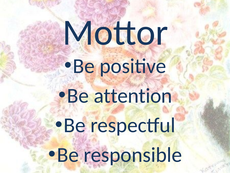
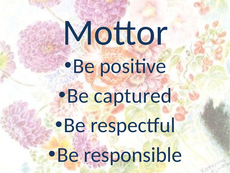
attention: attention -> captured
